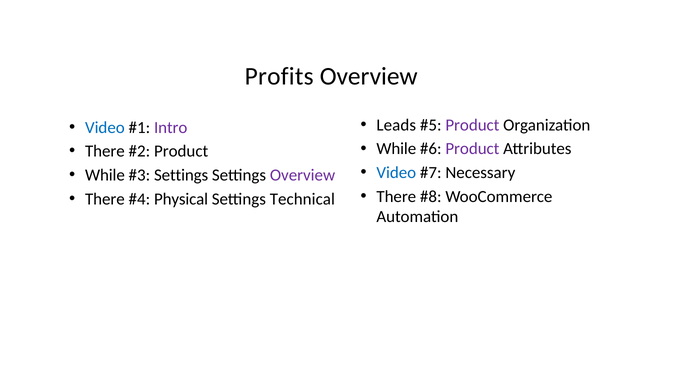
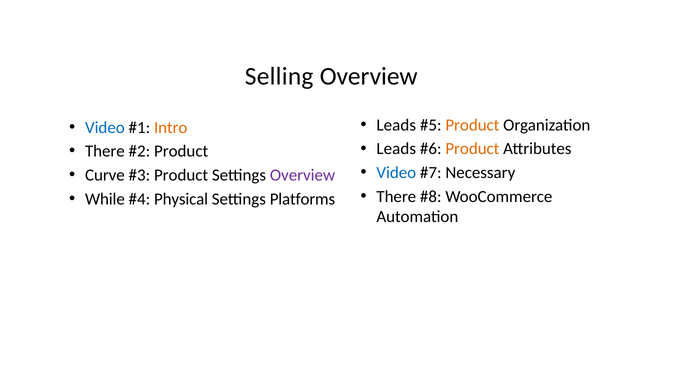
Profits: Profits -> Selling
Product at (472, 125) colour: purple -> orange
Intro colour: purple -> orange
While at (396, 149): While -> Leads
Product at (472, 149) colour: purple -> orange
While at (105, 175): While -> Curve
Settings at (181, 175): Settings -> Product
There at (105, 199): There -> While
Technical: Technical -> Platforms
